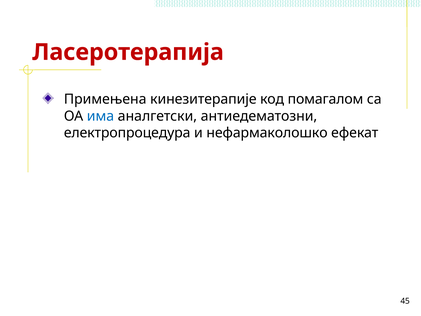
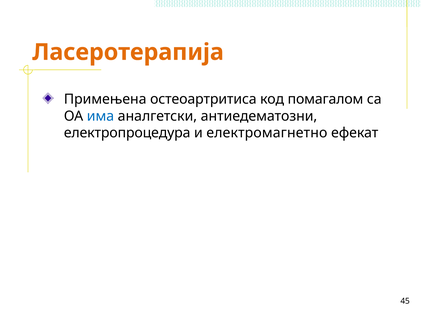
Ласеротерапија colour: red -> orange
кинезитерапије: кинезитерапије -> остеоартритиса
нефармаколошко: нефармаколошко -> електромагнетно
